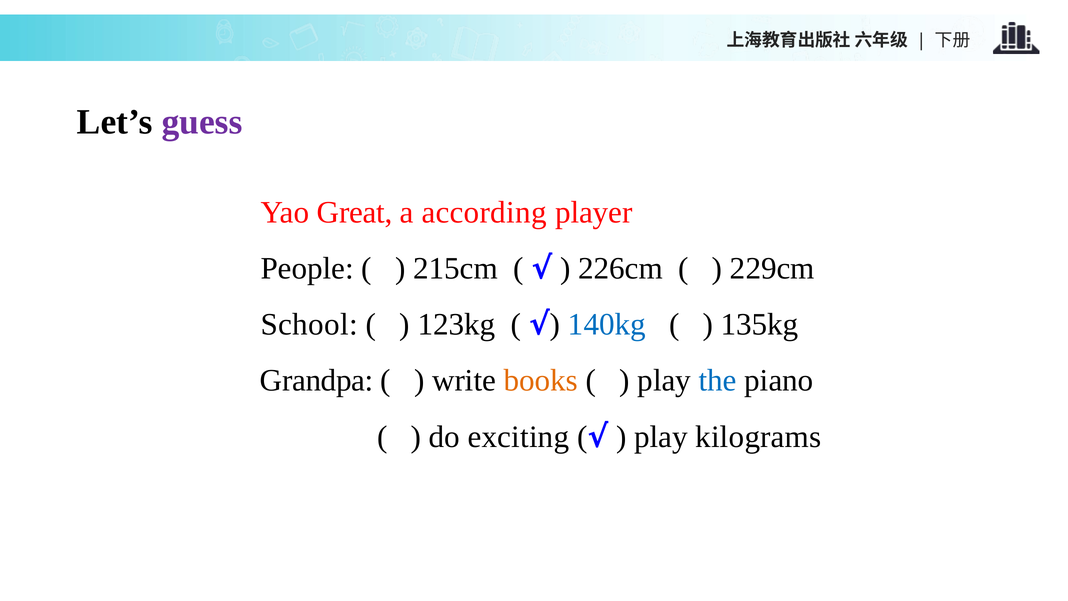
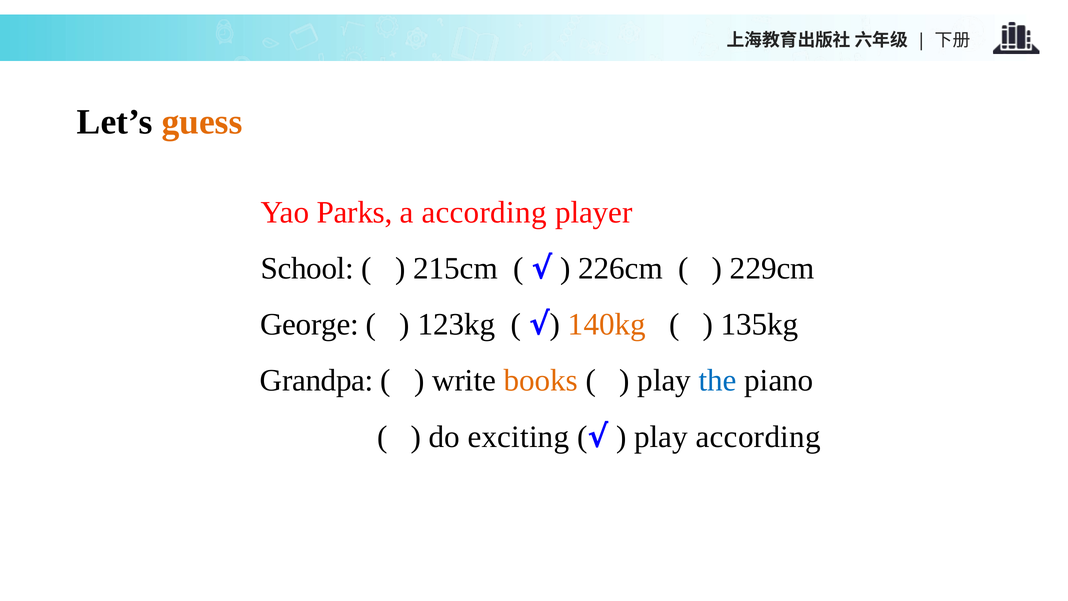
guess colour: purple -> orange
Great: Great -> Parks
People: People -> School
School: School -> George
140kg colour: blue -> orange
play kilograms: kilograms -> according
